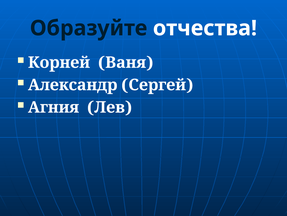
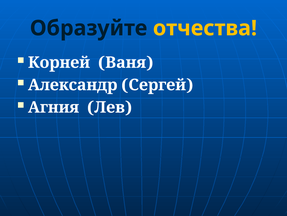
отчества colour: white -> yellow
